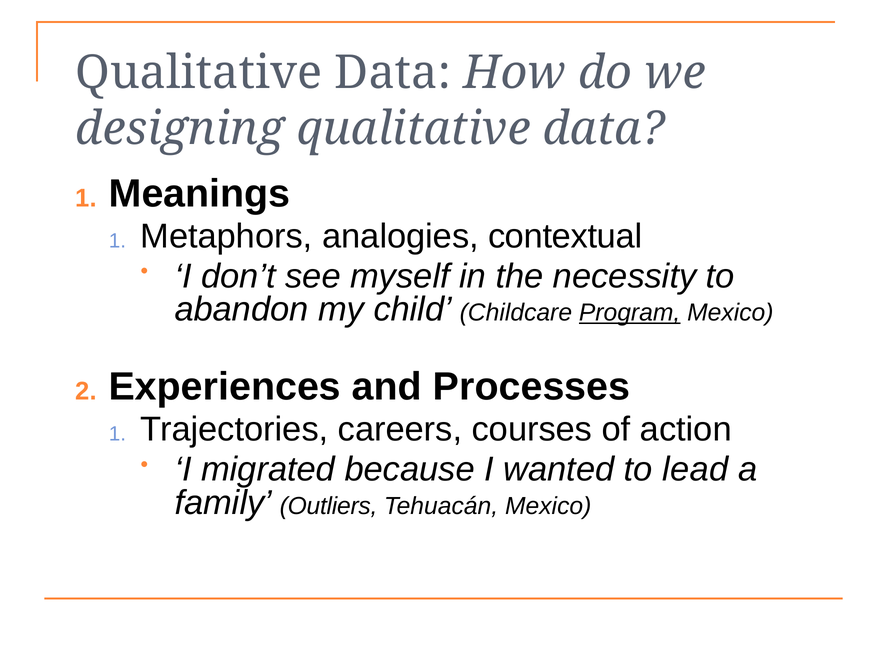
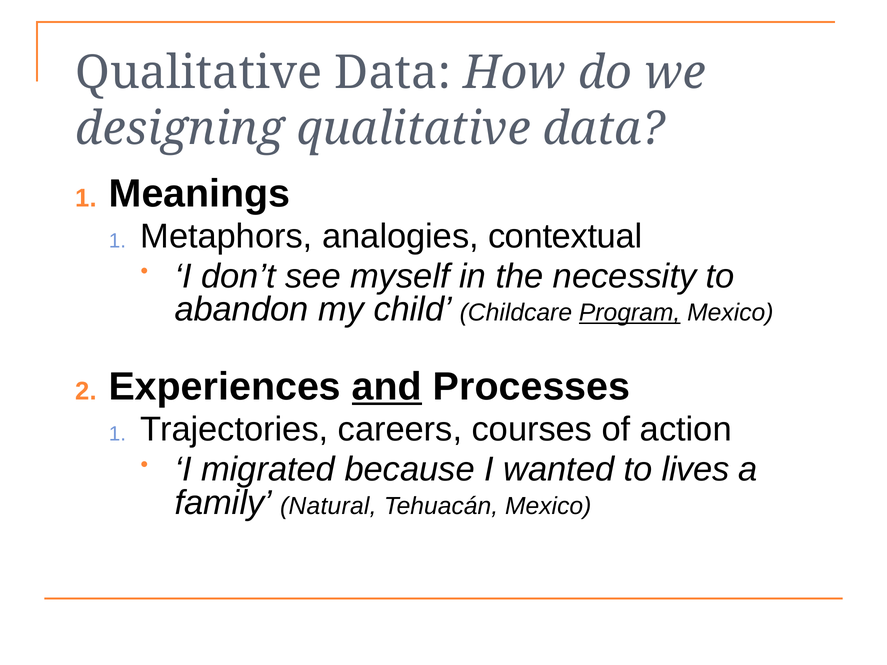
and underline: none -> present
lead: lead -> lives
Outliers: Outliers -> Natural
